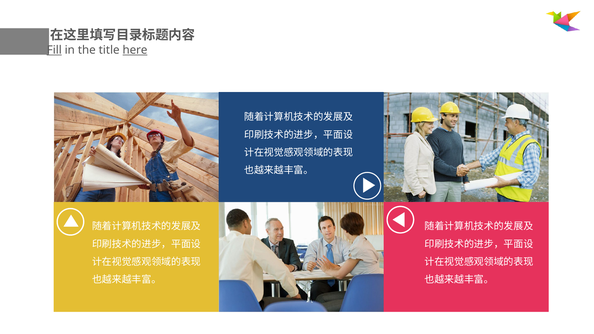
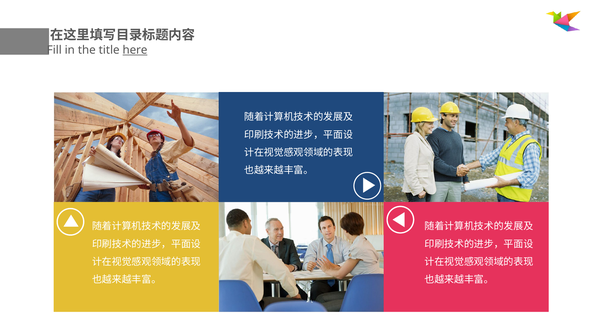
Fill underline: present -> none
